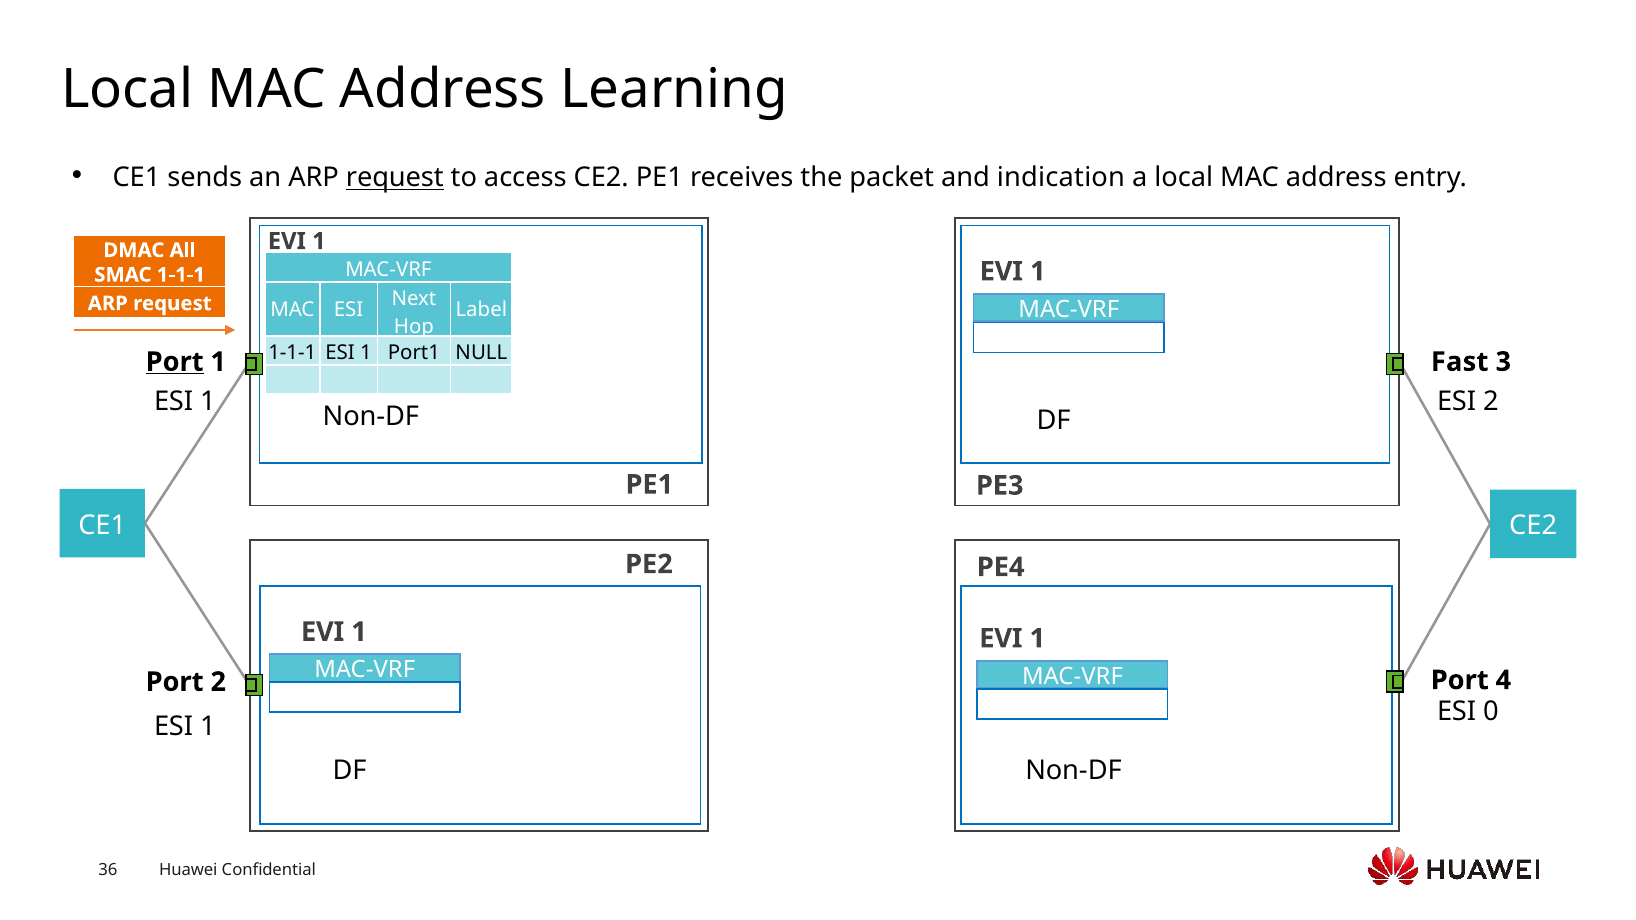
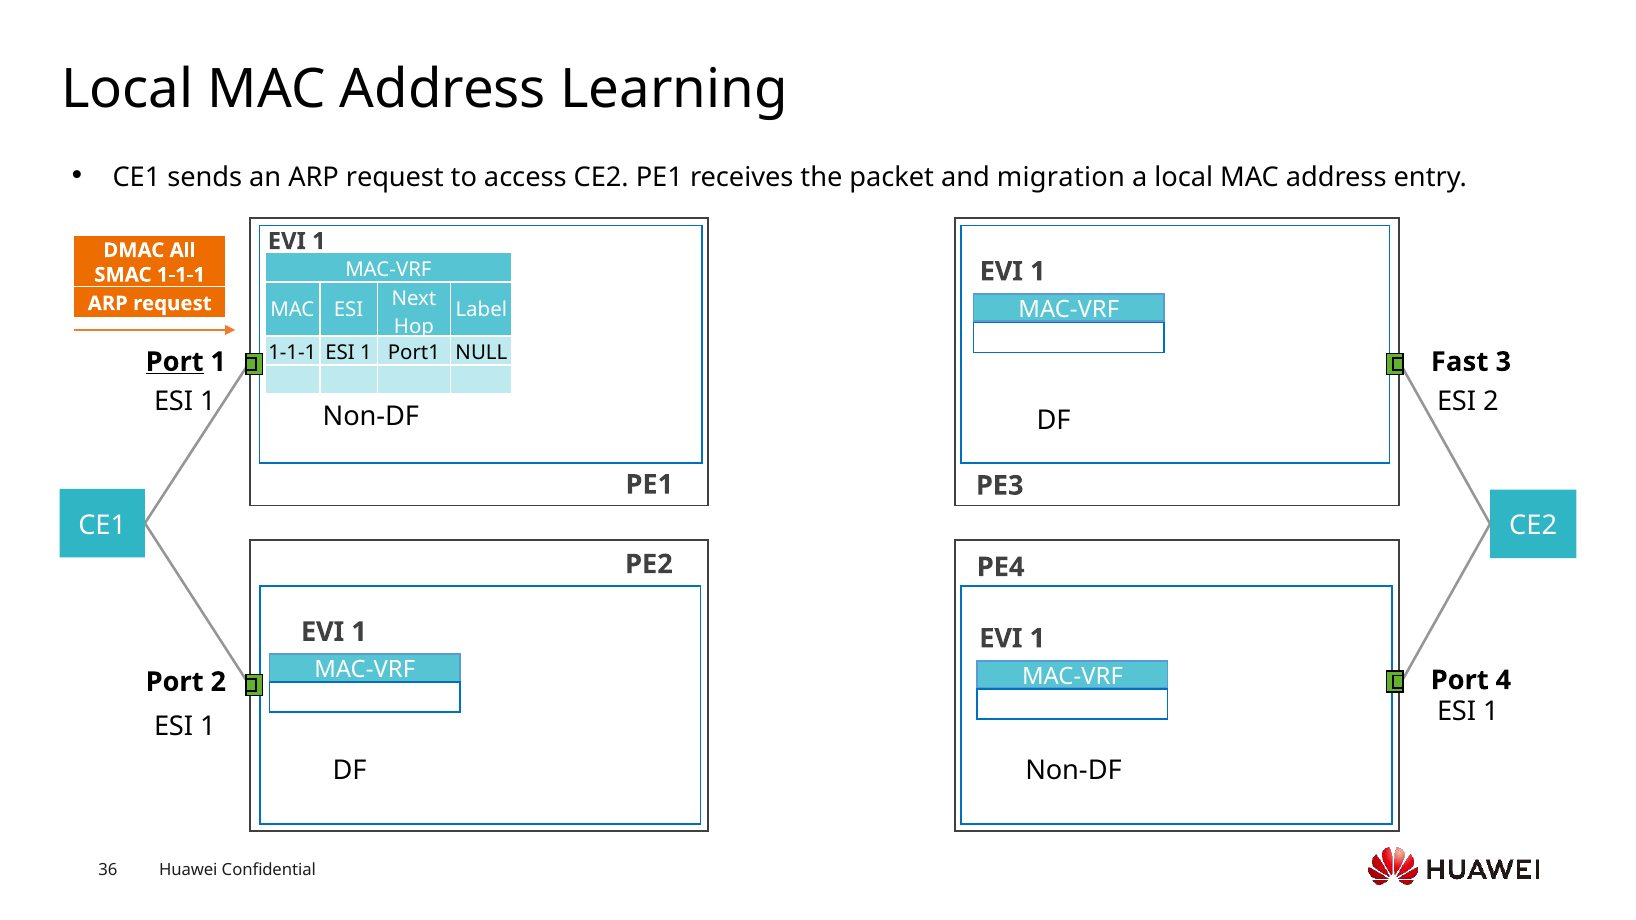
request at (395, 178) underline: present -> none
indication: indication -> migration
0 at (1491, 712): 0 -> 1
